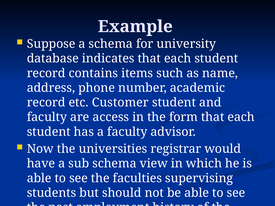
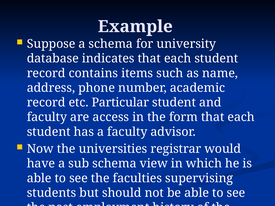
Customer: Customer -> Particular
